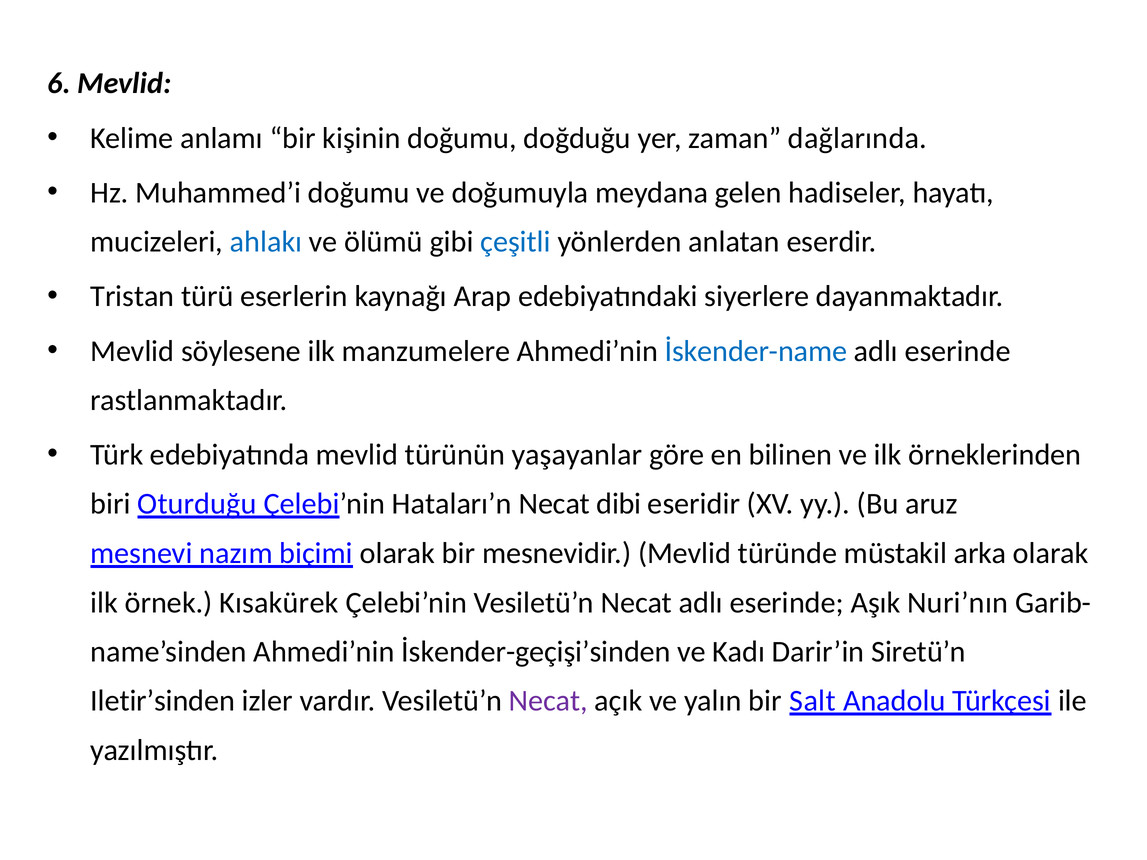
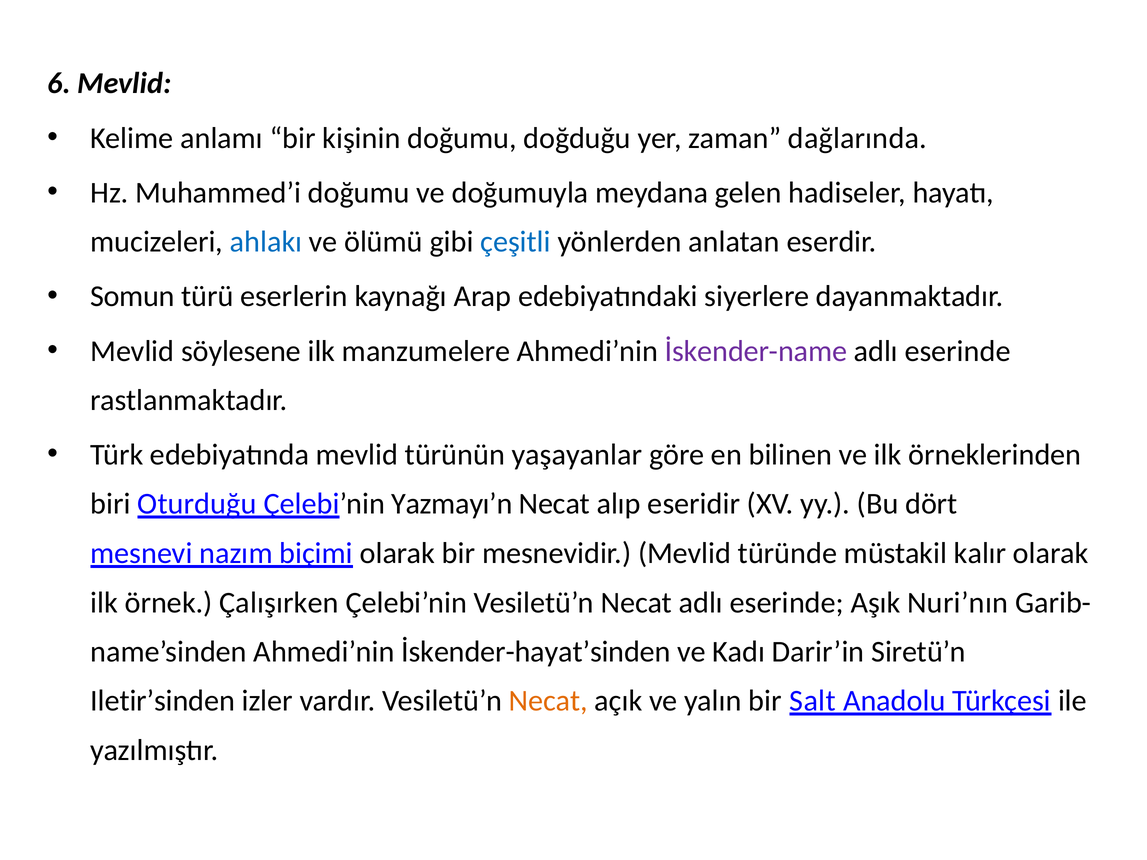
Tristan: Tristan -> Somun
İskender-name colour: blue -> purple
Hataları’n: Hataları’n -> Yazmayı’n
dibi: dibi -> alıp
aruz: aruz -> dört
arka: arka -> kalır
Kısakürek: Kısakürek -> Çalışırken
İskender-geçişi’sinden: İskender-geçişi’sinden -> İskender-hayat’sinden
Necat at (548, 701) colour: purple -> orange
